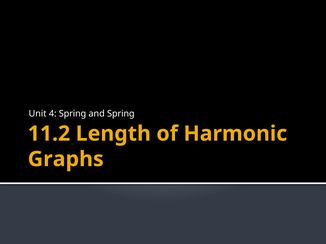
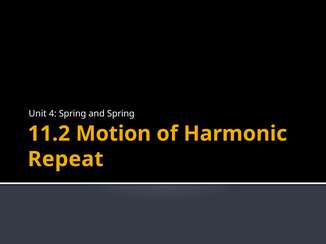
Length: Length -> Motion
Graphs: Graphs -> Repeat
